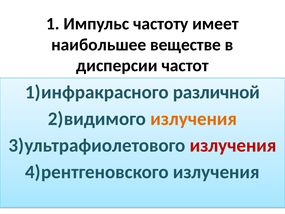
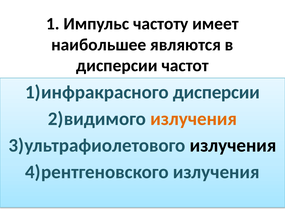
веществе: веществе -> являются
различной at (216, 92): различной -> дисперсии
излучения at (233, 145) colour: red -> black
